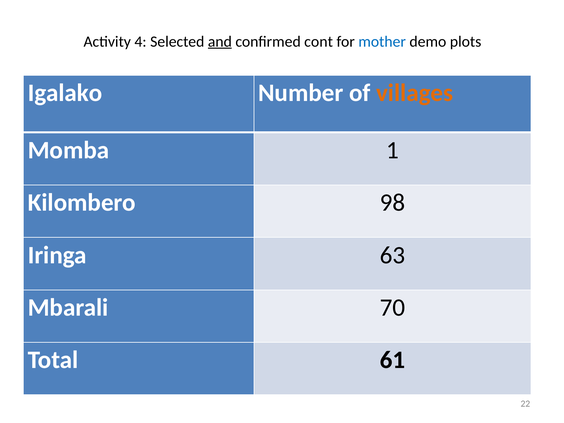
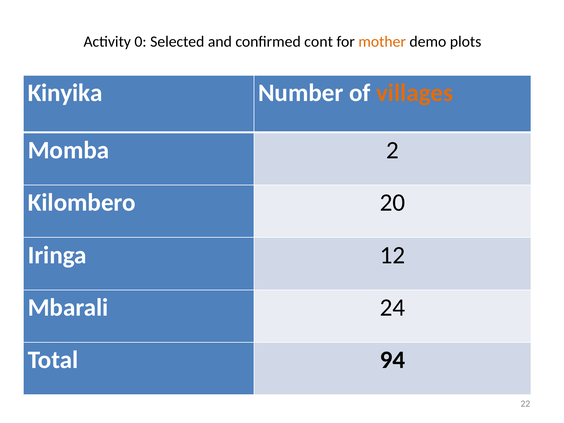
4: 4 -> 0
and underline: present -> none
mother colour: blue -> orange
Igalako: Igalako -> Kinyika
1: 1 -> 2
98: 98 -> 20
63: 63 -> 12
70: 70 -> 24
61: 61 -> 94
